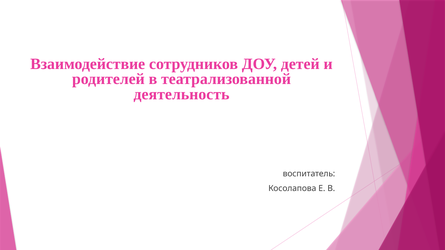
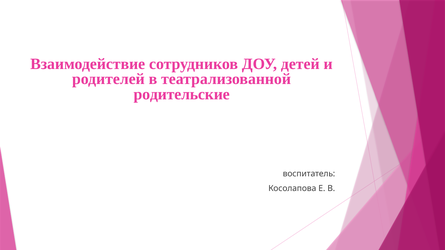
деятельность: деятельность -> родительские
